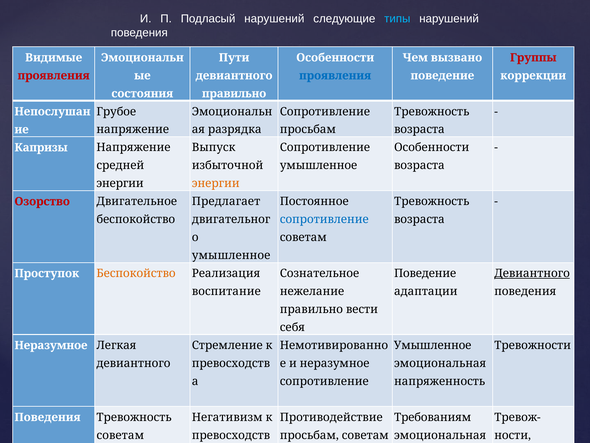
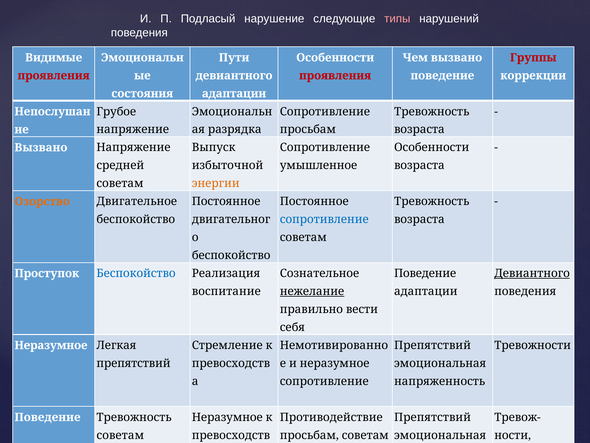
Подласый нарушений: нарушений -> нарушение
типы colour: light blue -> pink
проявления at (335, 75) colour: blue -> red
правильно at (234, 93): правильно -> адаптации
Капризы at (41, 147): Капризы -> Вызвано
энергии at (120, 183): энергии -> советам
Озорство colour: red -> orange
Предлагает at (226, 201): Предлагает -> Постоянное
умышленное at (231, 255): умышленное -> беспокойство
Беспокойство at (136, 273) colour: orange -> blue
нежелание underline: none -> present
Умышленное at (433, 345): Умышленное -> Препятствий
девиантного at (133, 363): девиантного -> препятствий
Поведения at (48, 417): Поведения -> Поведение
Негативизм at (227, 417): Негативизм -> Неразумное
Требованиям at (433, 417): Требованиям -> Препятствий
